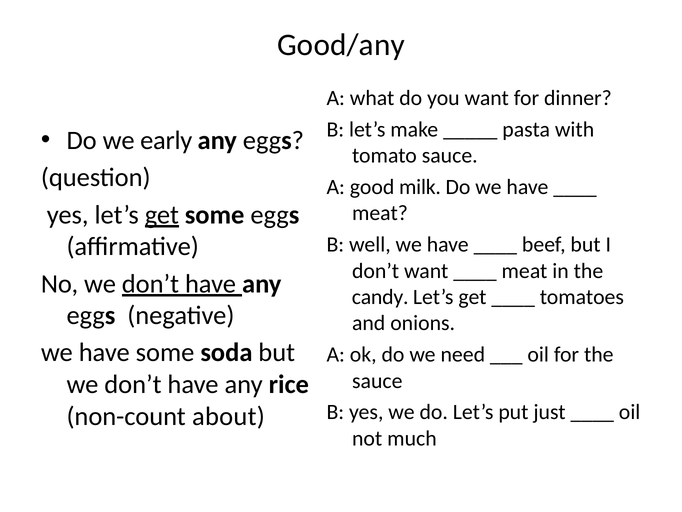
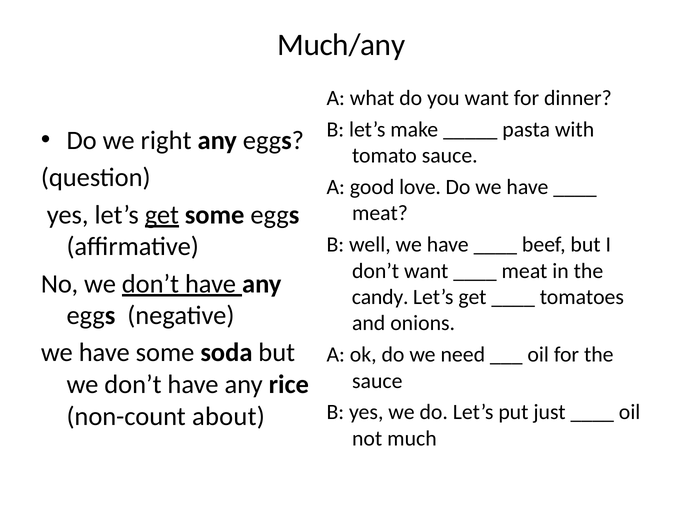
Good/any: Good/any -> Much/any
early: early -> right
milk: milk -> love
